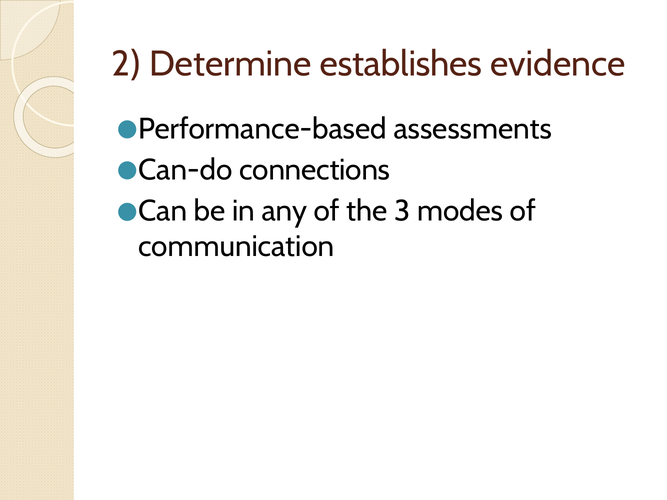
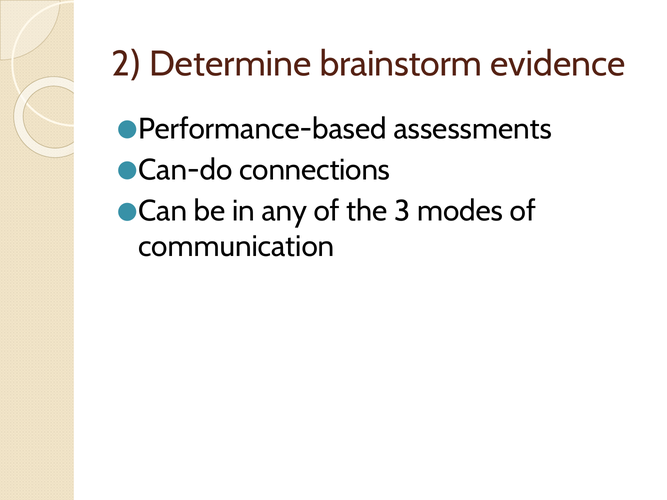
establishes: establishes -> brainstorm
